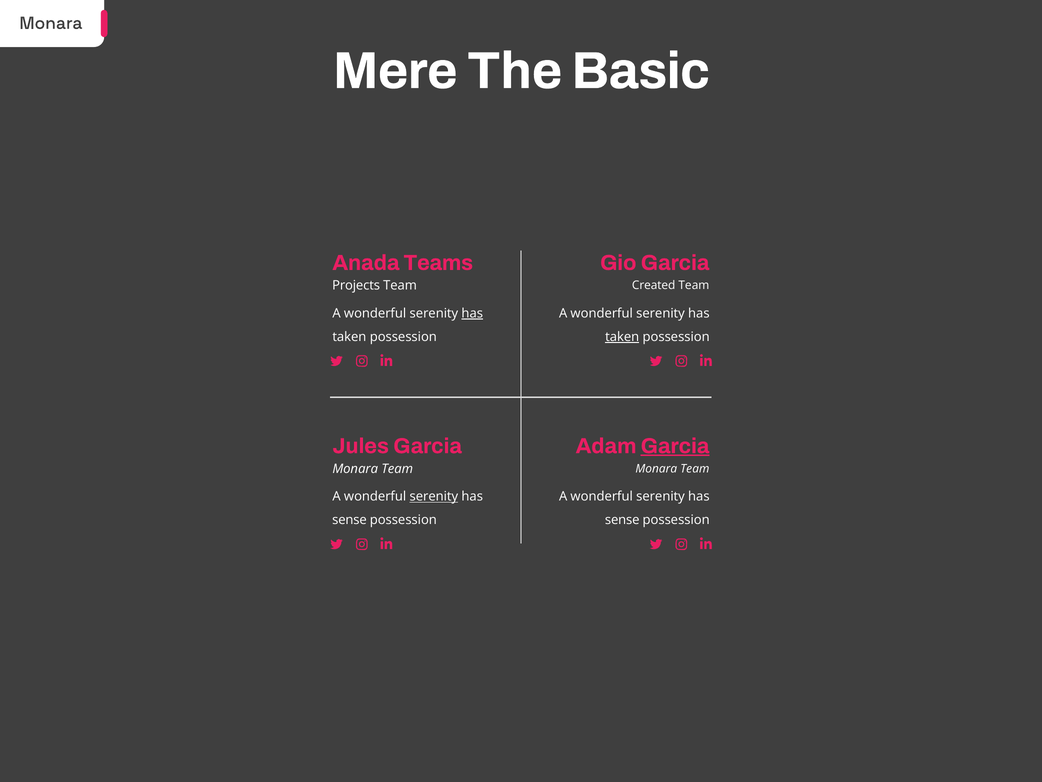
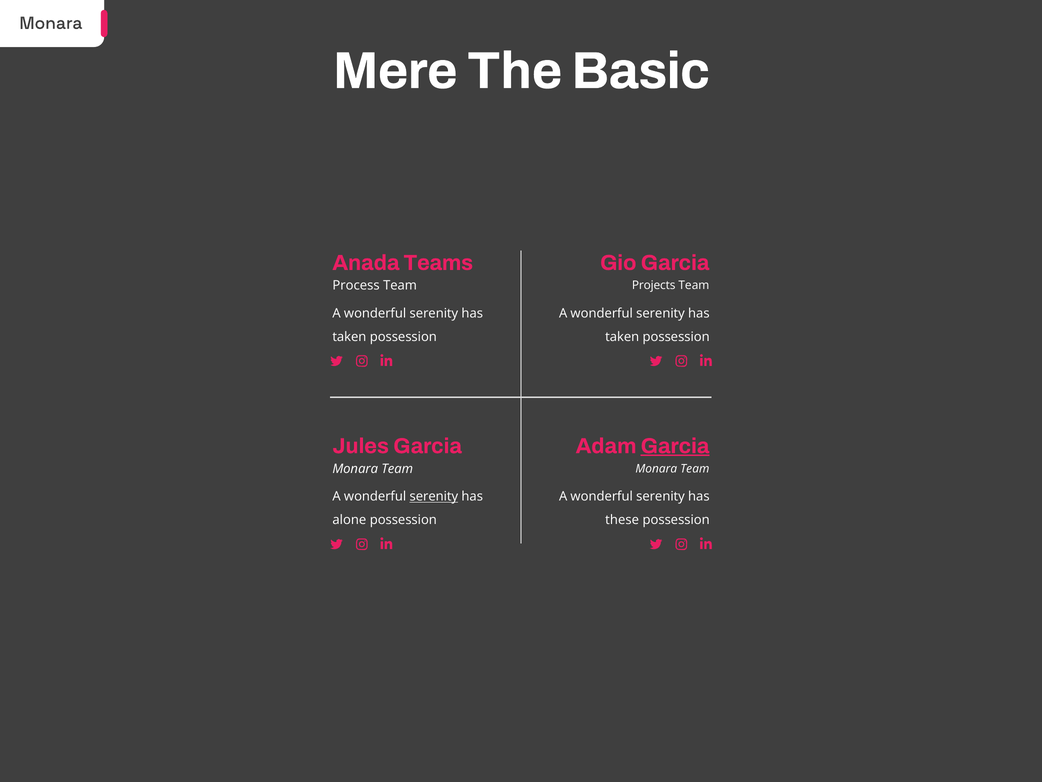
Projects: Projects -> Process
Created: Created -> Projects
has at (472, 313) underline: present -> none
taken at (622, 337) underline: present -> none
sense at (349, 520): sense -> alone
sense at (622, 520): sense -> these
